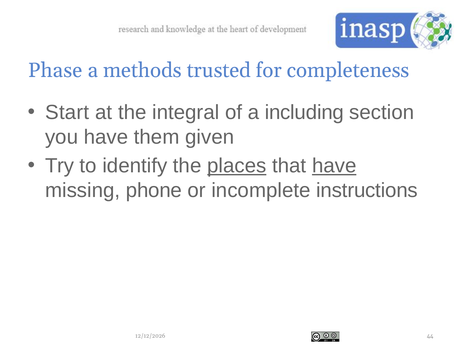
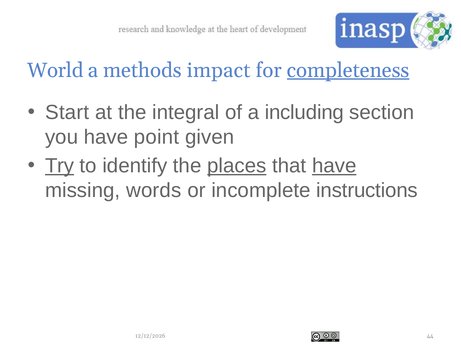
Phase: Phase -> World
trusted: trusted -> impact
completeness underline: none -> present
them: them -> point
Try underline: none -> present
phone: phone -> words
